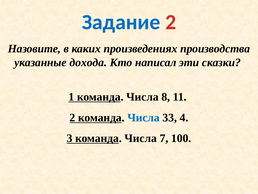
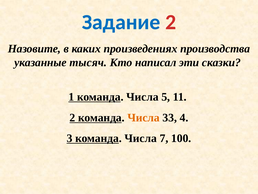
дохода: дохода -> тысяч
8: 8 -> 5
Числа at (144, 117) colour: blue -> orange
